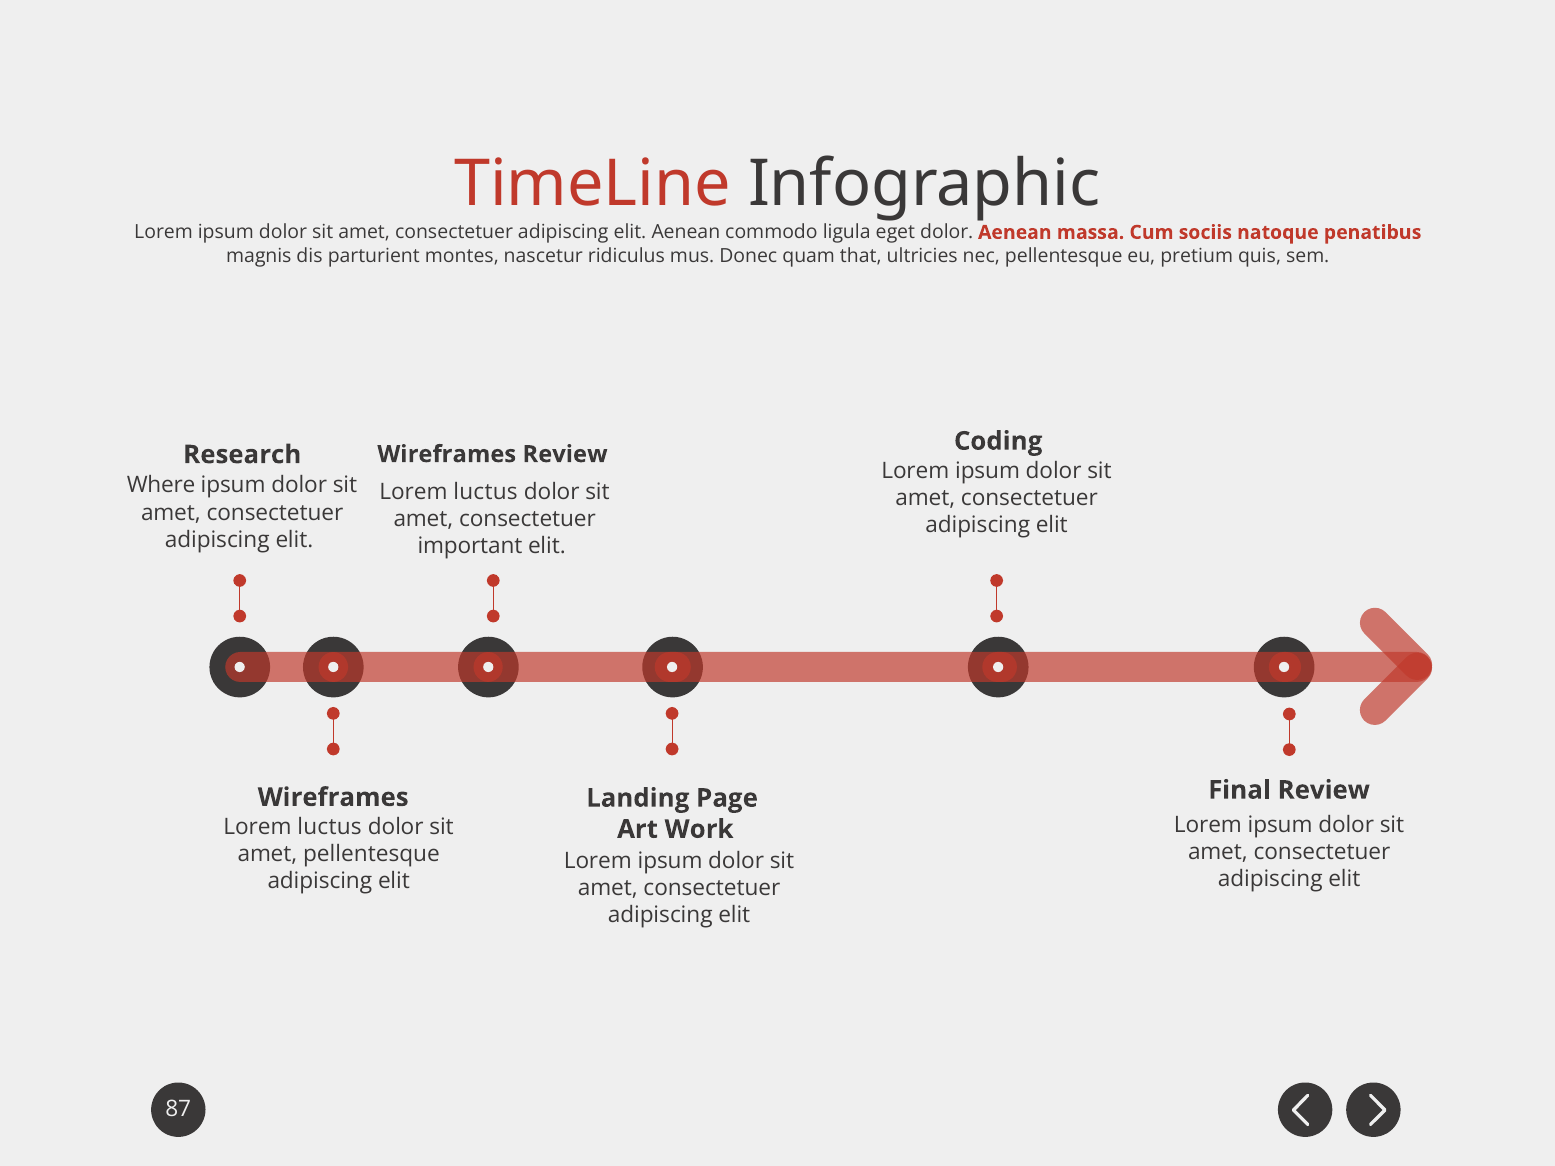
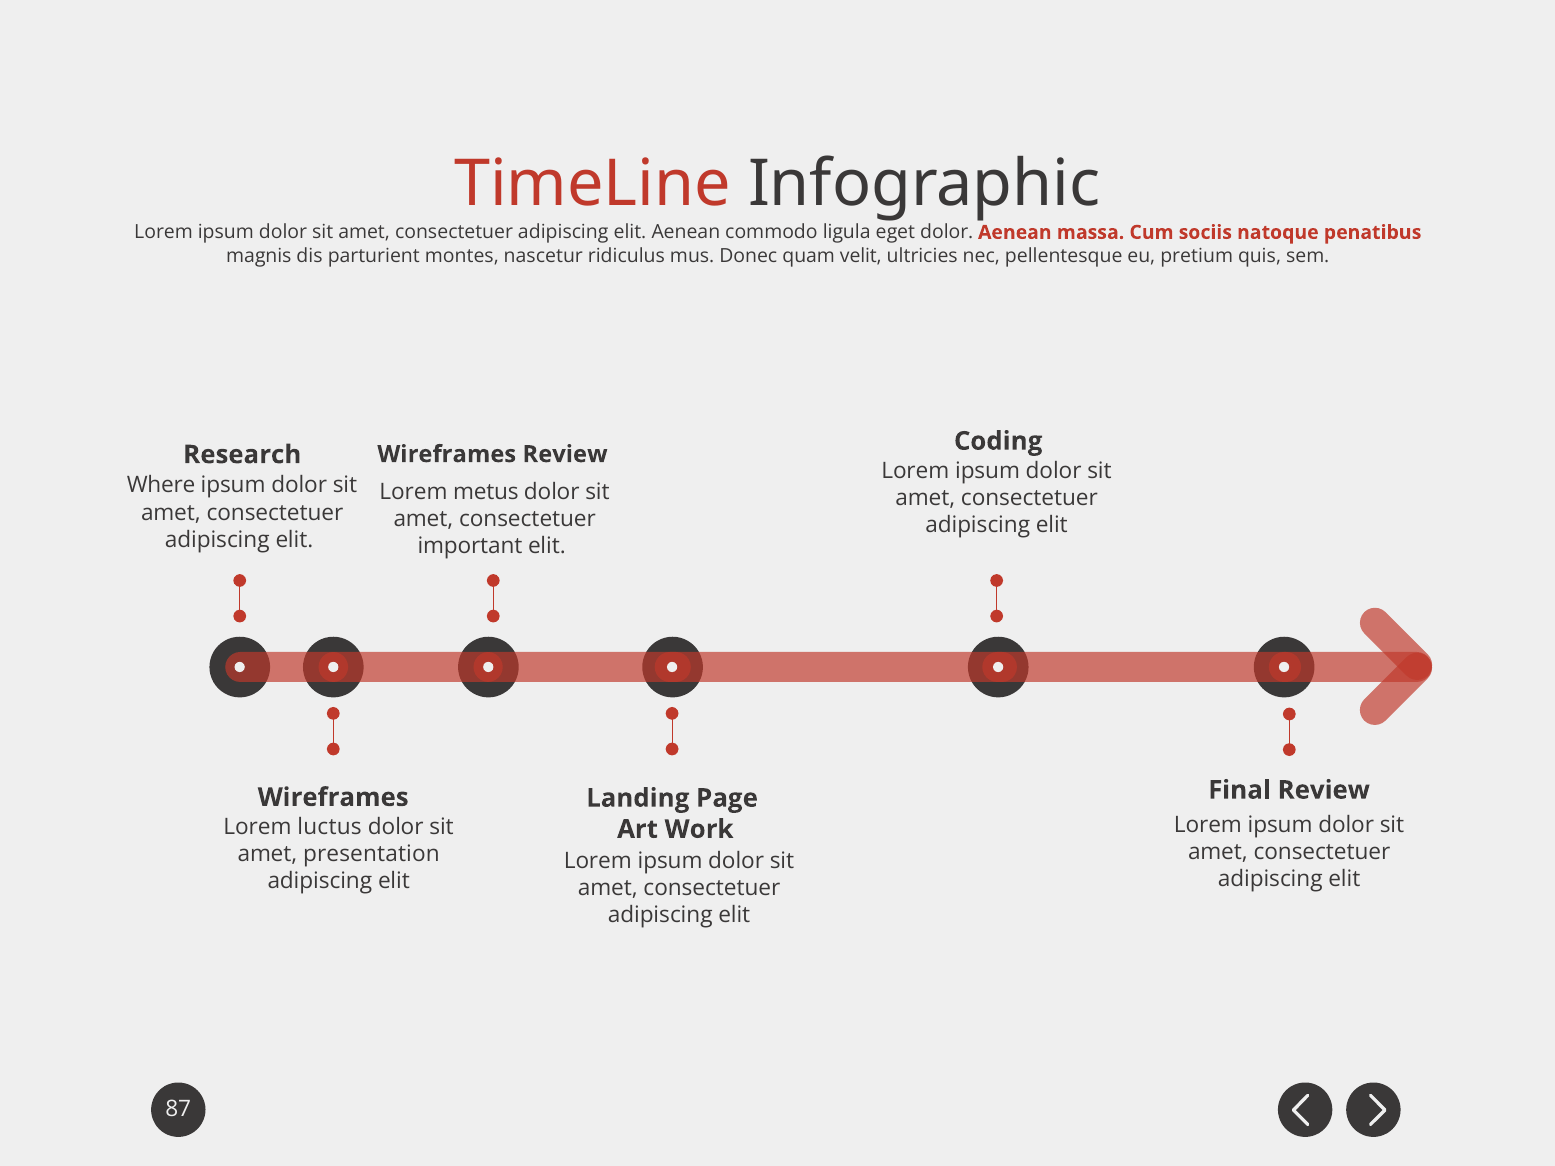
that: that -> velit
luctus at (486, 492): luctus -> metus
amet pellentesque: pellentesque -> presentation
